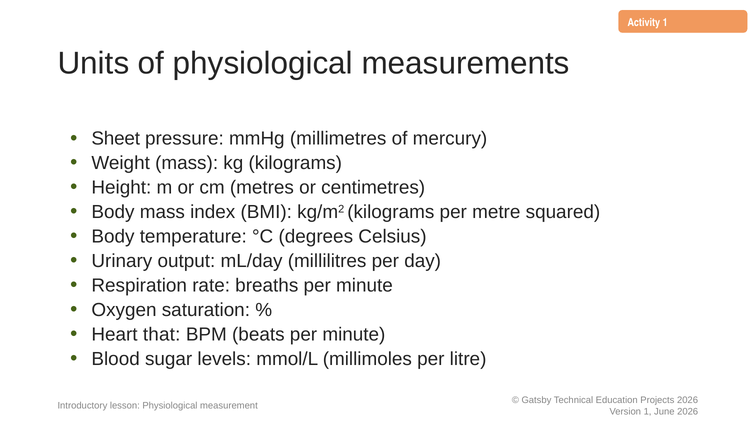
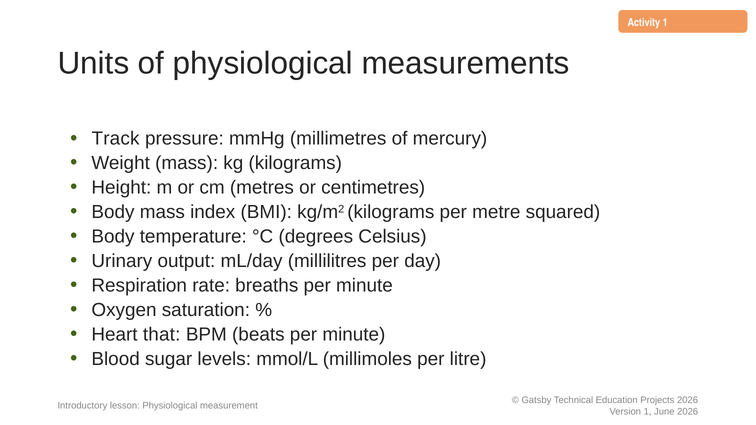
Sheet: Sheet -> Track
